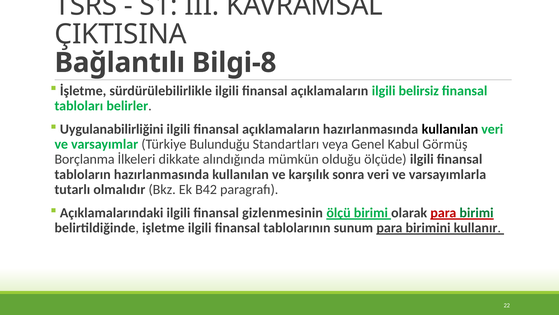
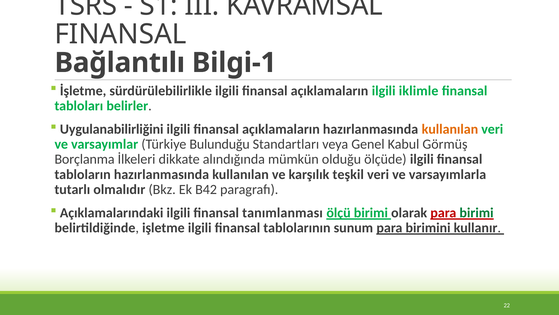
ÇIKTISINA at (121, 34): ÇIKTISINA -> FINANSAL
Bilgi-8: Bilgi-8 -> Bilgi-1
belirsiz: belirsiz -> iklimle
kullanılan at (450, 129) colour: black -> orange
sonra: sonra -> teşkil
gizlenmesinin: gizlenmesinin -> tanımlanması
